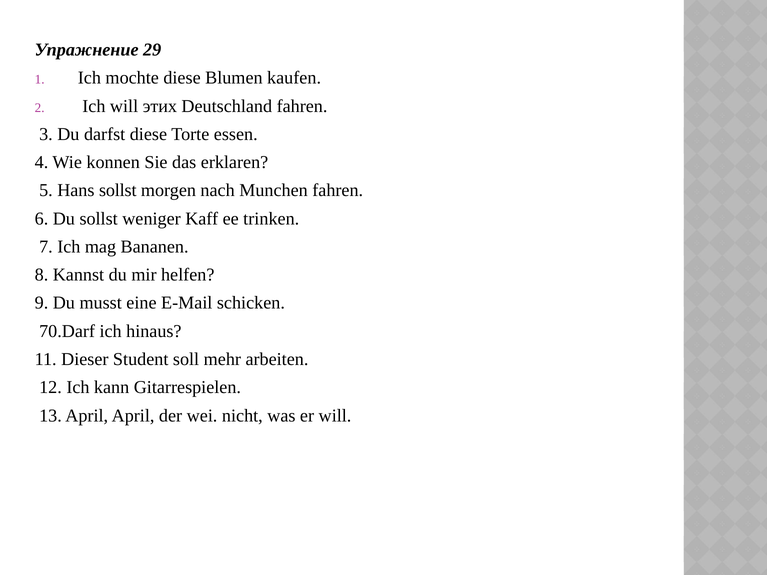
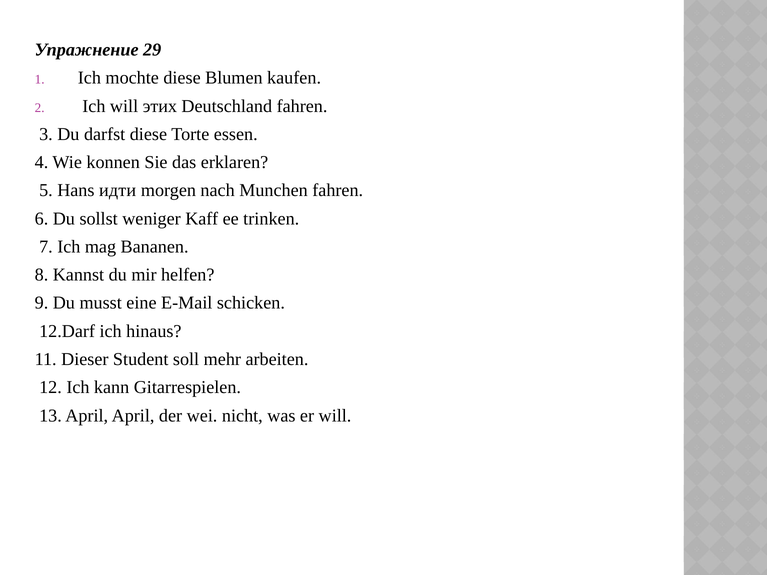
Hans sollst: sollst -> идти
70.Darf: 70.Darf -> 12.Darf
